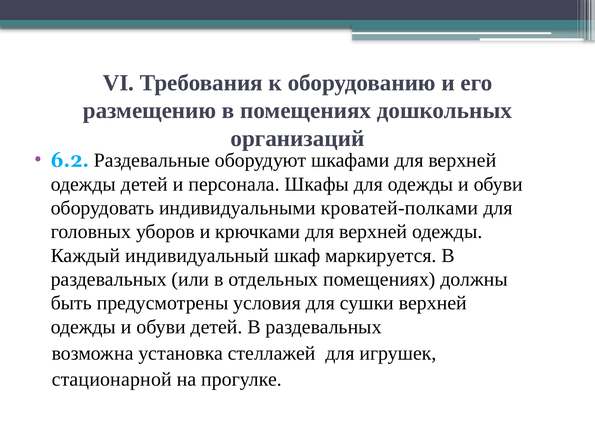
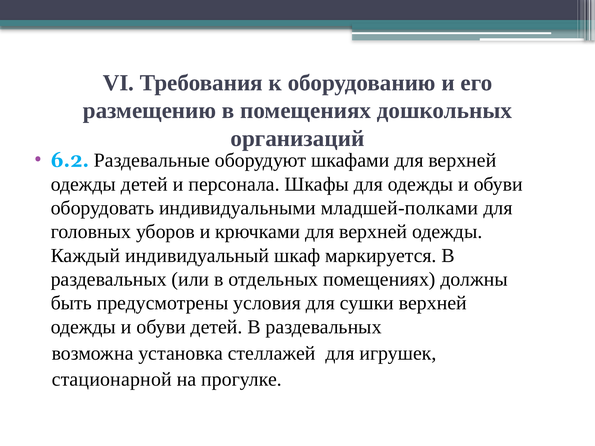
кроватей-полками: кроватей-полками -> младшей-полками
